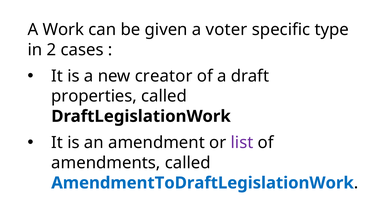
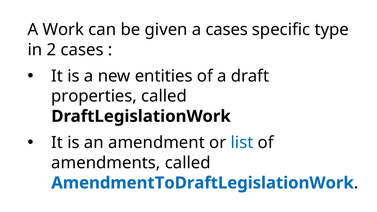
a voter: voter -> cases
creator: creator -> entities
list colour: purple -> blue
